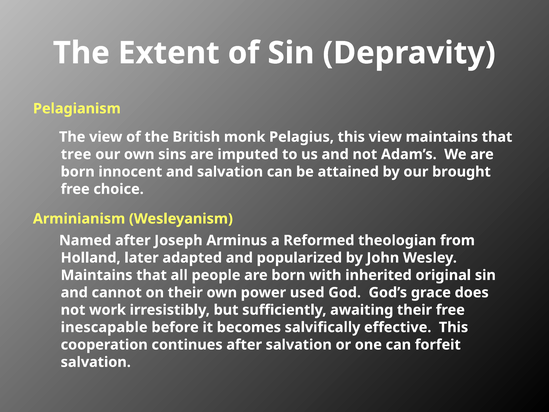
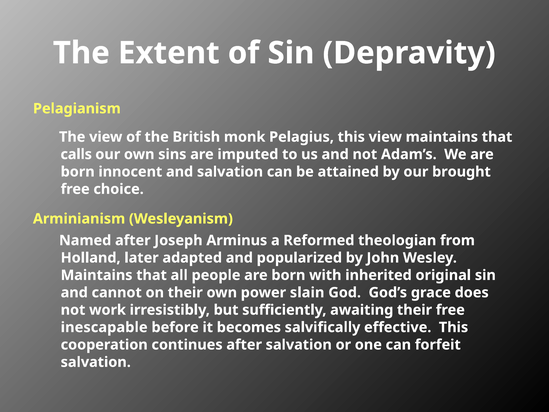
tree: tree -> calls
used: used -> slain
